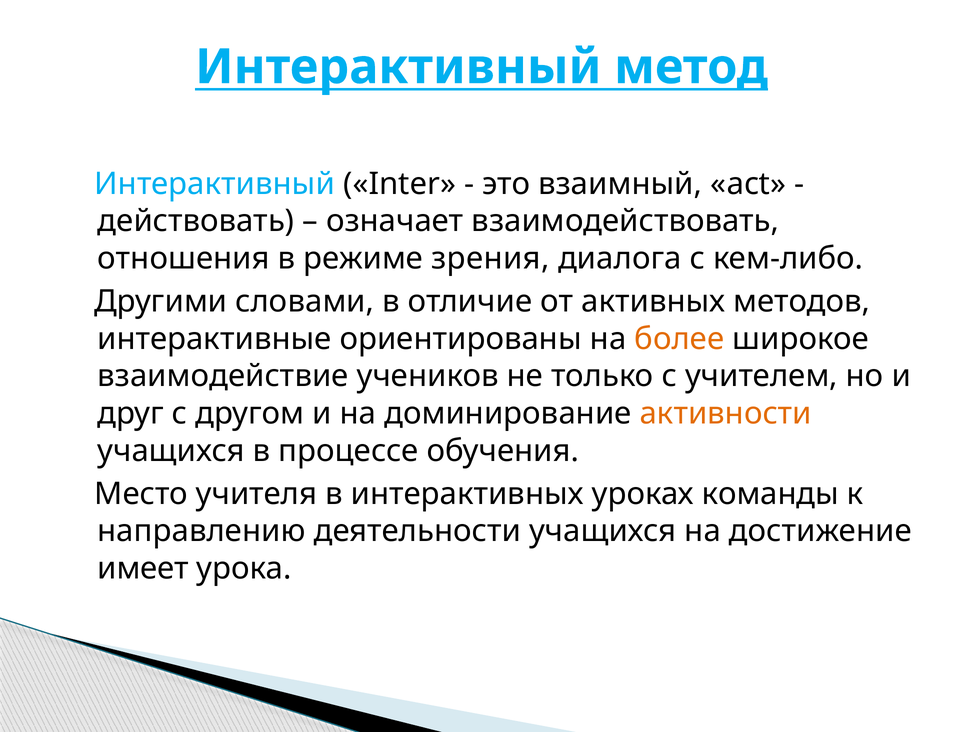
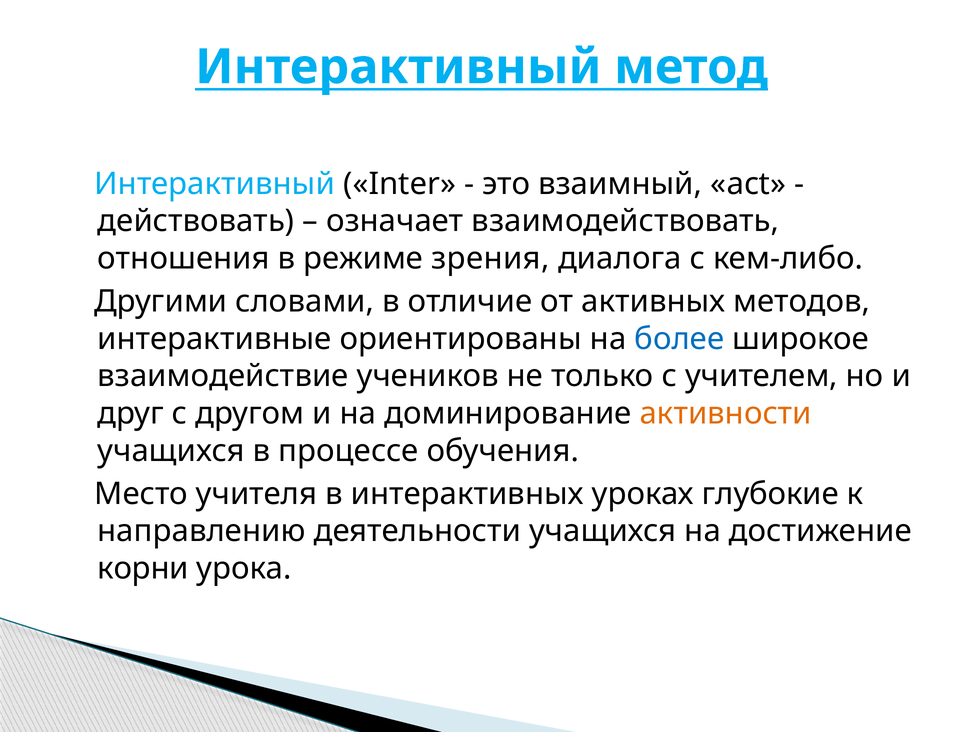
более colour: orange -> blue
команды: команды -> глубокие
имеет: имеет -> корни
